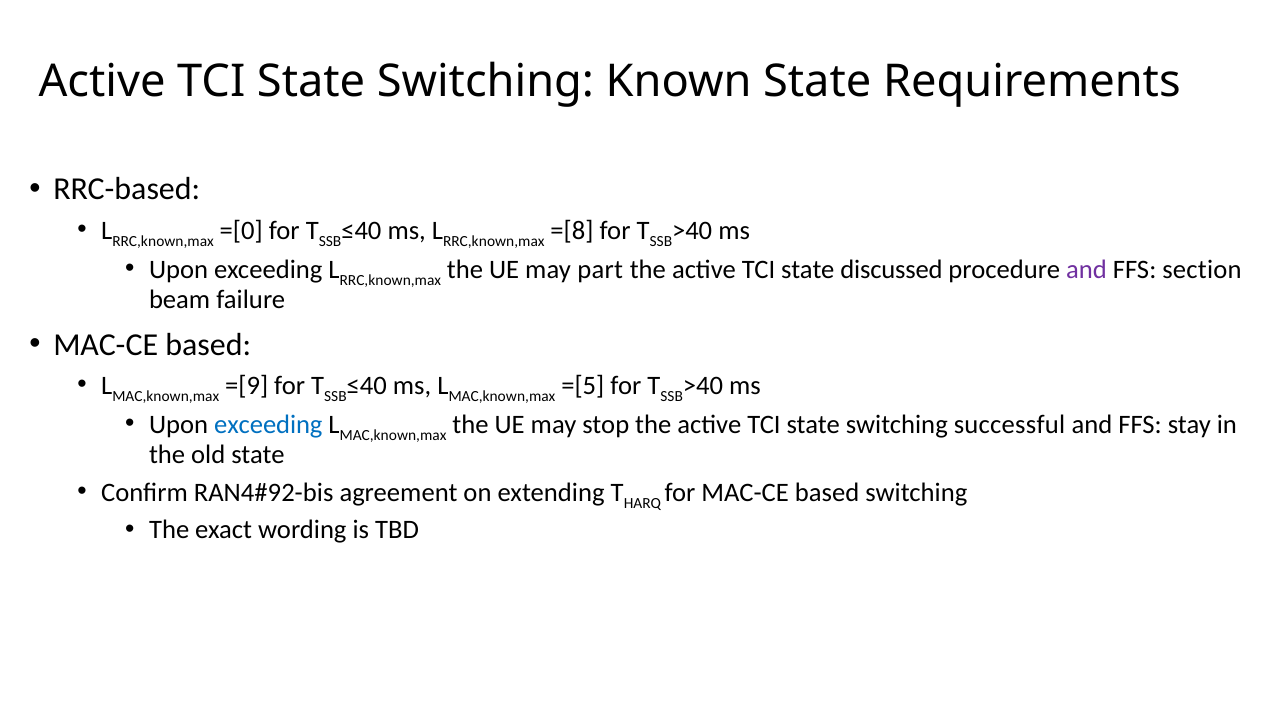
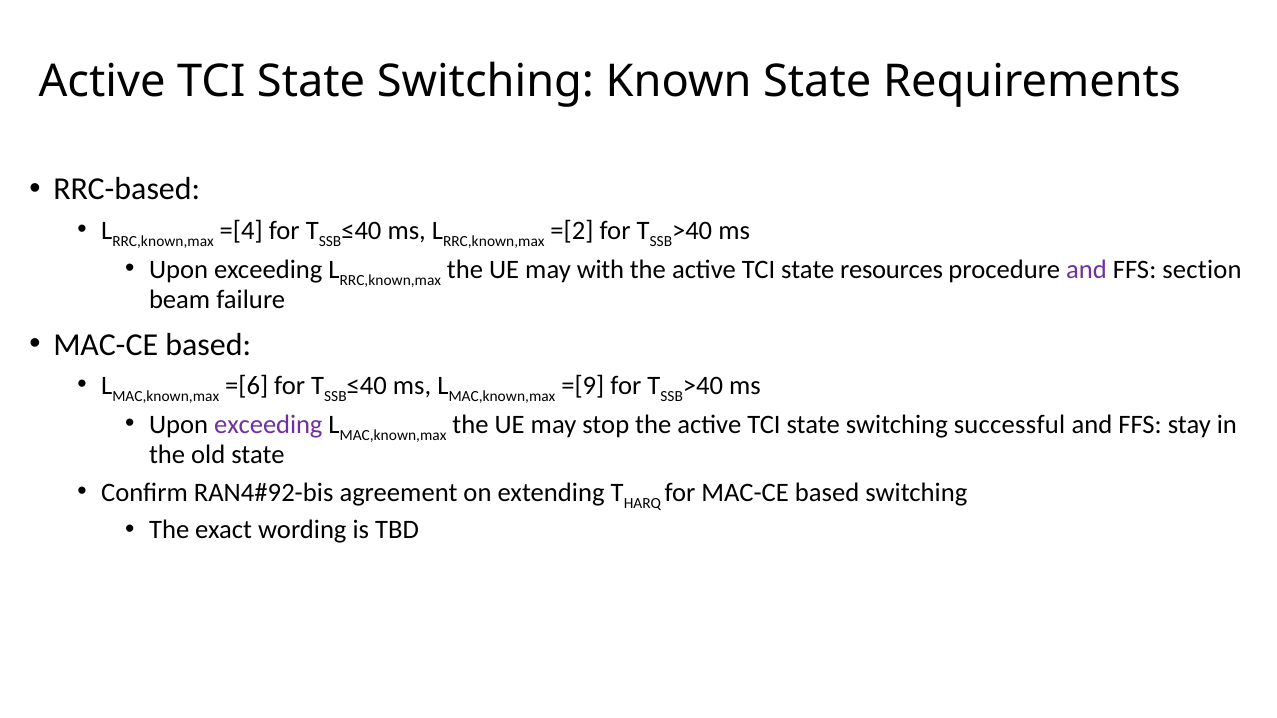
=[0: =[0 -> =[4
=[8: =[8 -> =[2
part: part -> with
discussed: discussed -> resources
=[9: =[9 -> =[6
=[5: =[5 -> =[9
exceeding at (268, 425) colour: blue -> purple
